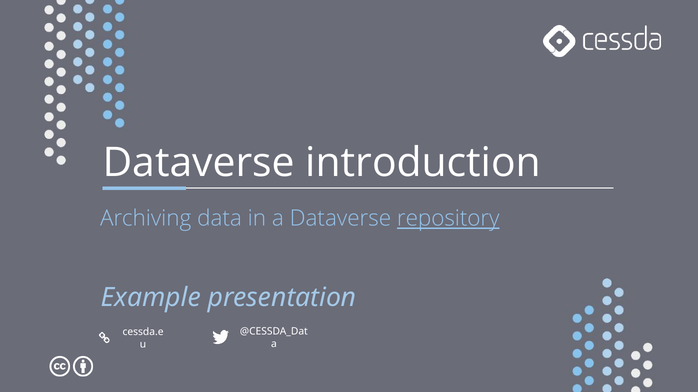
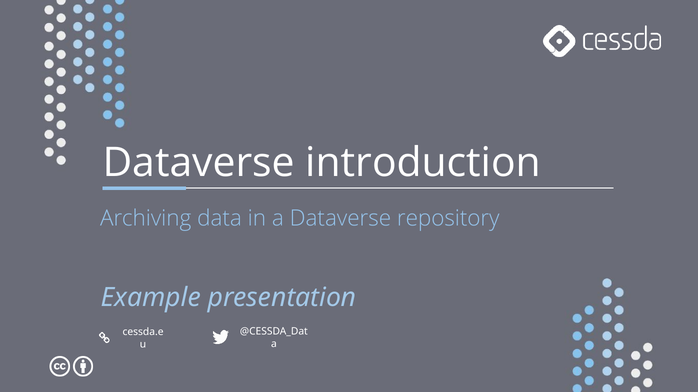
repository underline: present -> none
